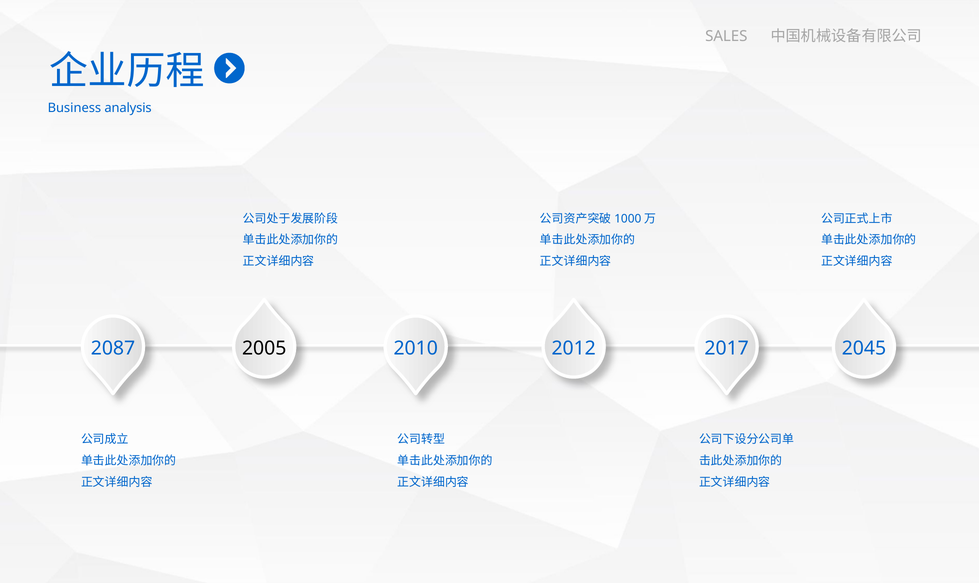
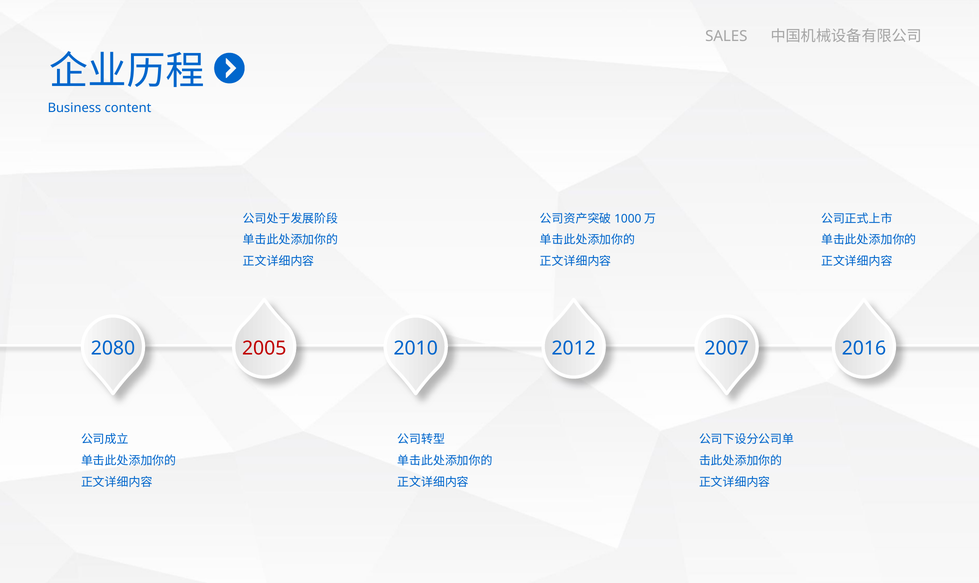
analysis: analysis -> content
2087: 2087 -> 2080
2005 colour: black -> red
2017: 2017 -> 2007
2045: 2045 -> 2016
